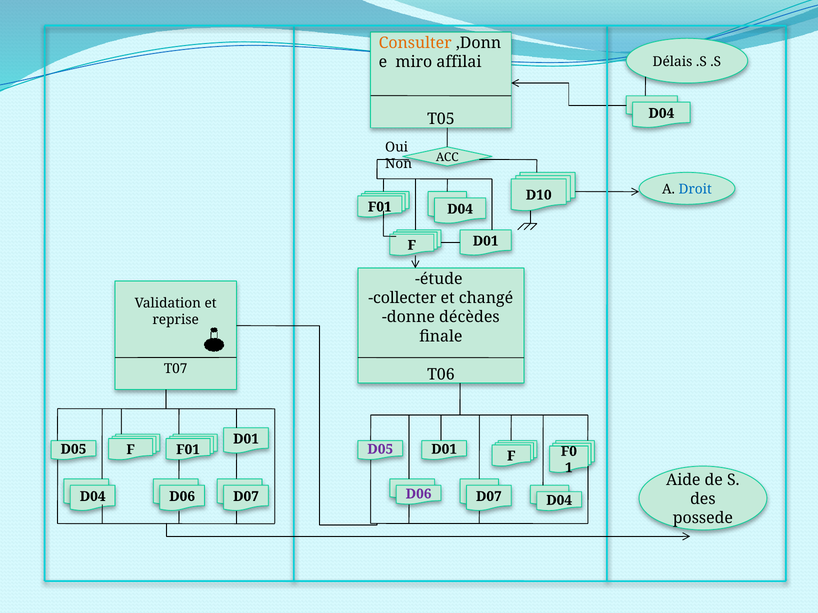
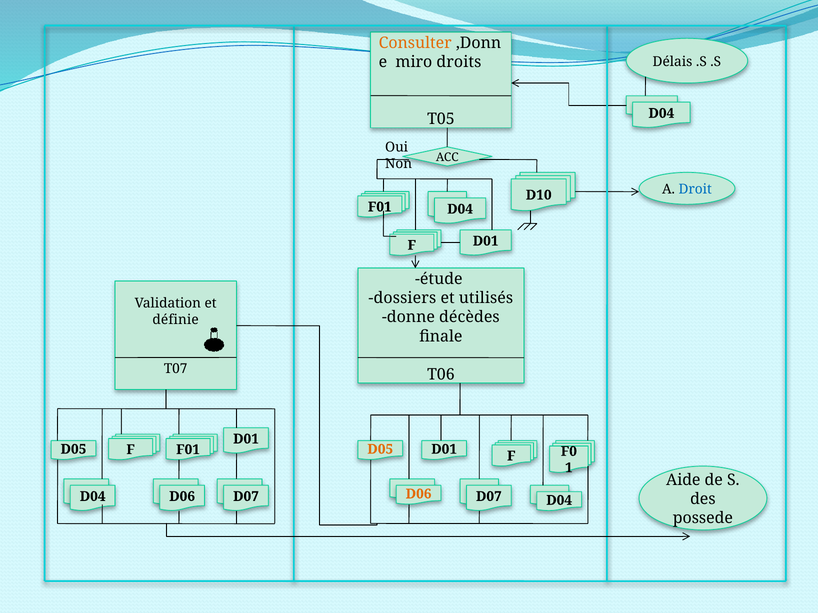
affilai: affilai -> droits
collecter: collecter -> dossiers
changé: changé -> utilisés
reprise: reprise -> définie
D05 at (380, 450) colour: purple -> orange
D06 at (419, 494) colour: purple -> orange
